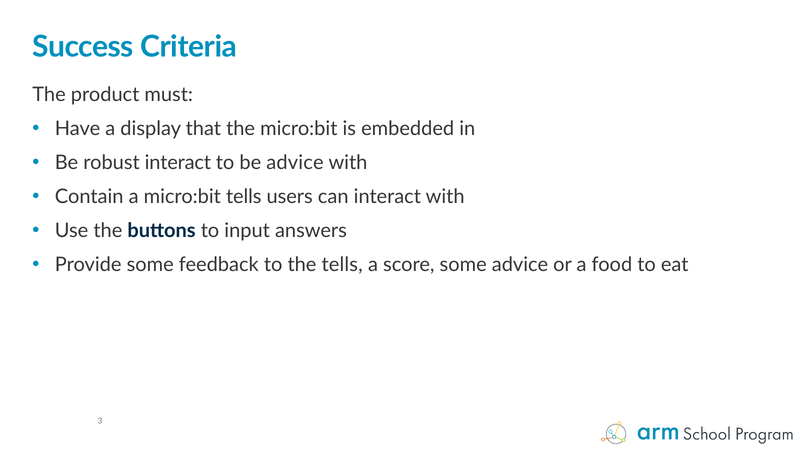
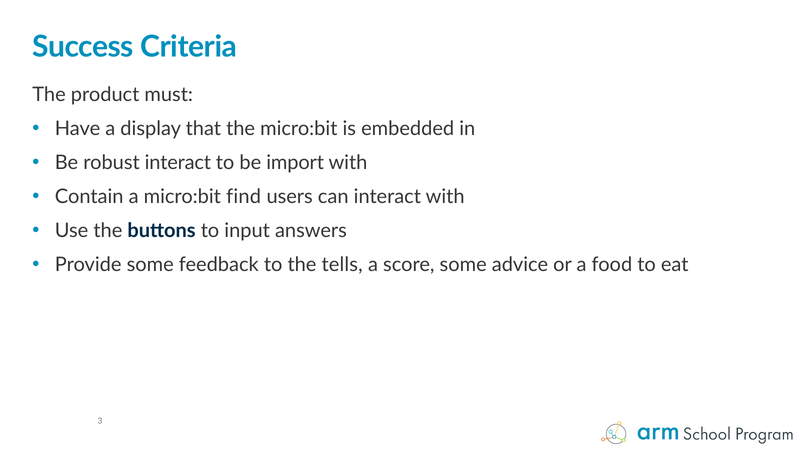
be advice: advice -> import
micro:bit tells: tells -> find
